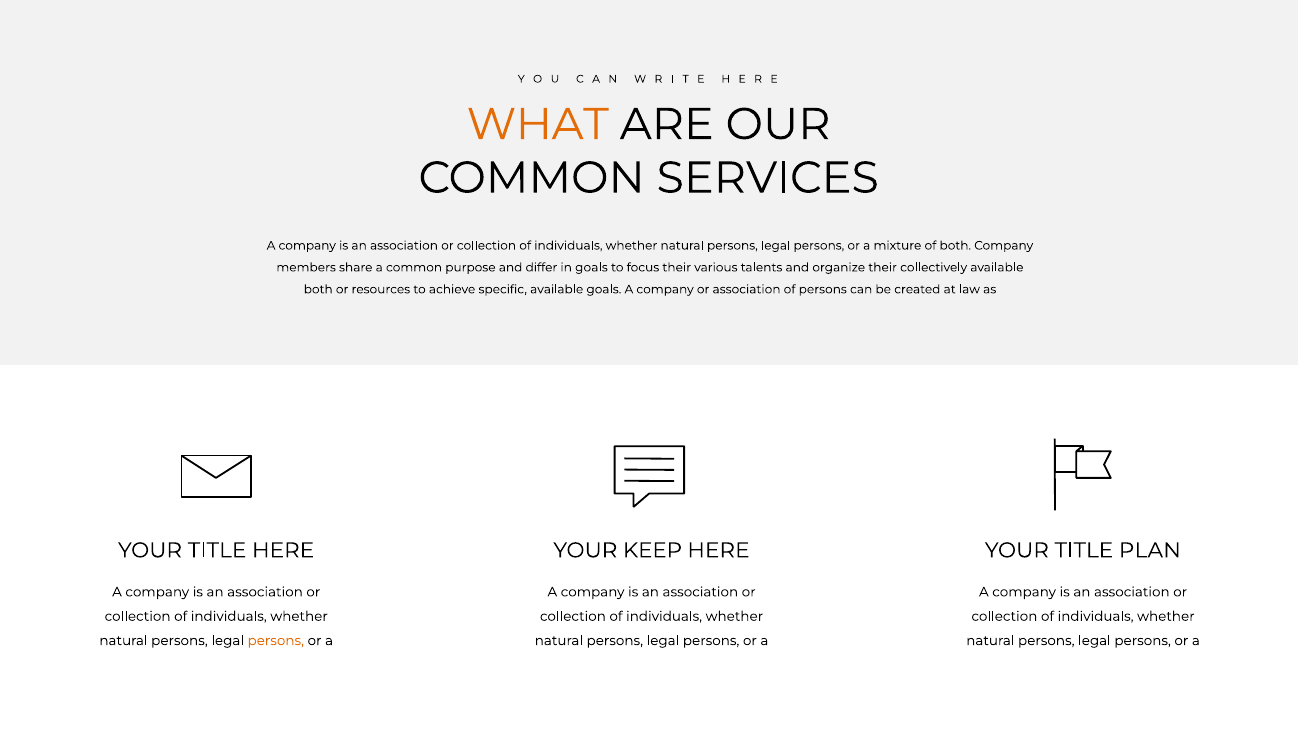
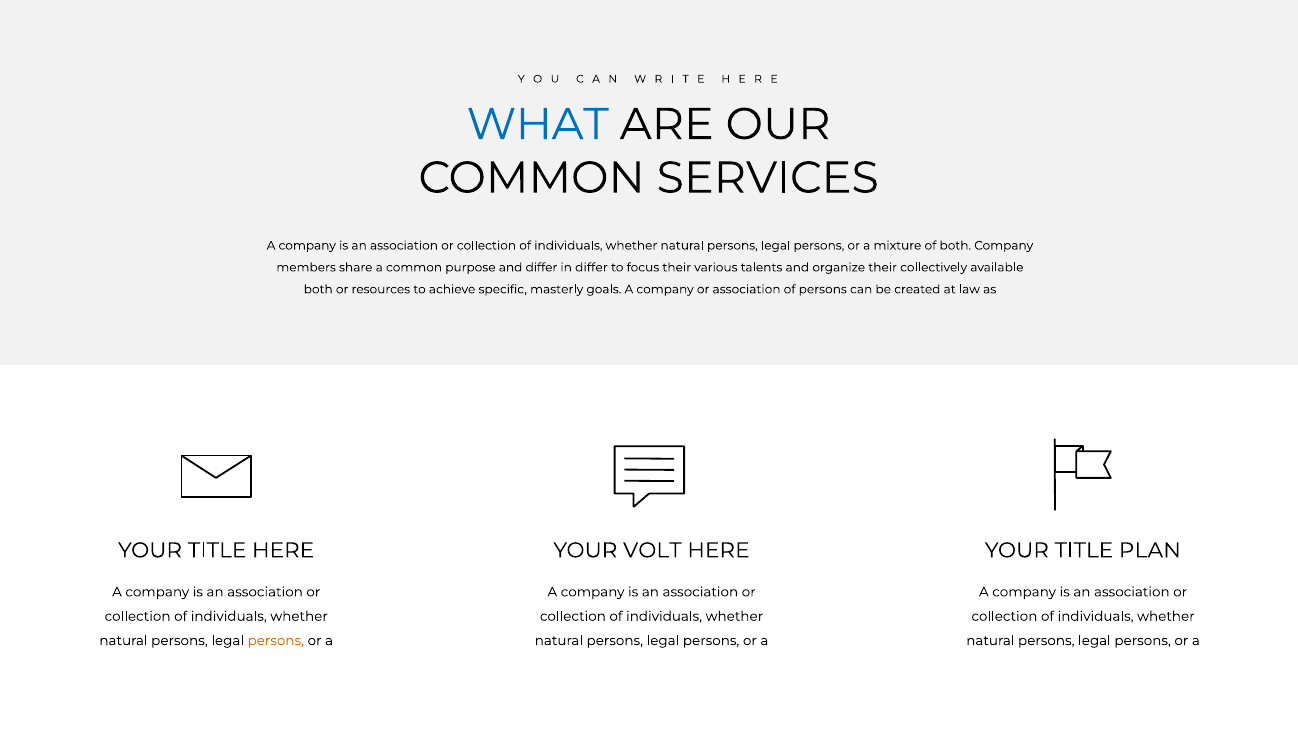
WHAT colour: orange -> blue
in goals: goals -> differ
specific available: available -> masterly
KEEP: KEEP -> VOLT
